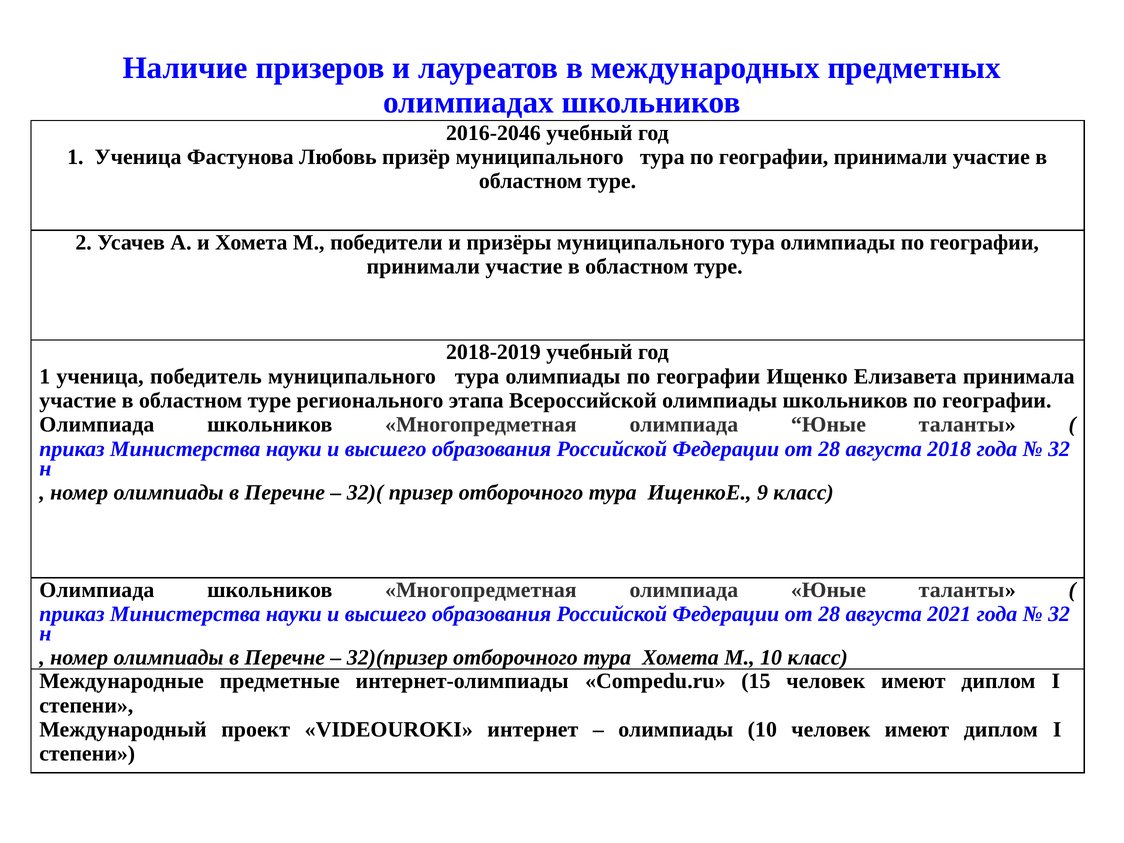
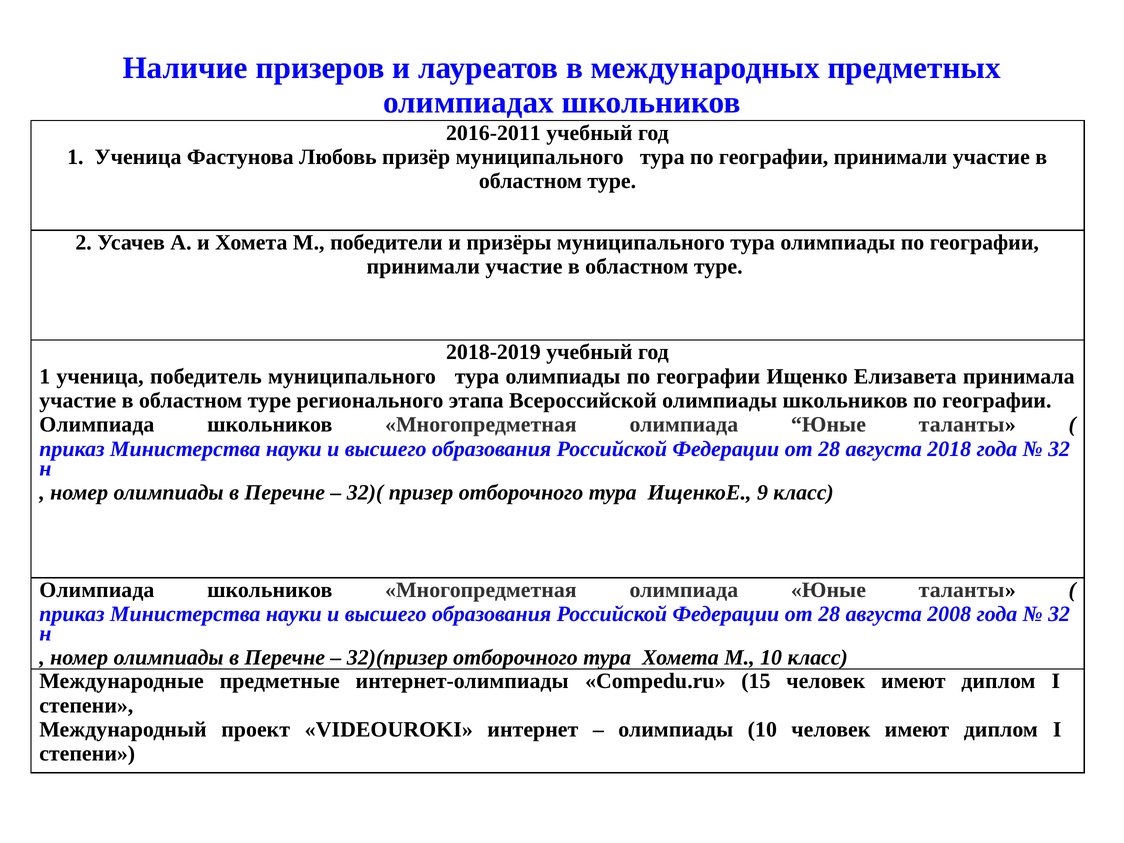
2016-2046: 2016-2046 -> 2016-2011
2021: 2021 -> 2008
